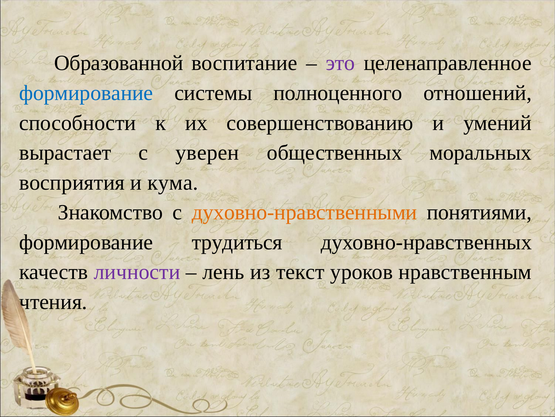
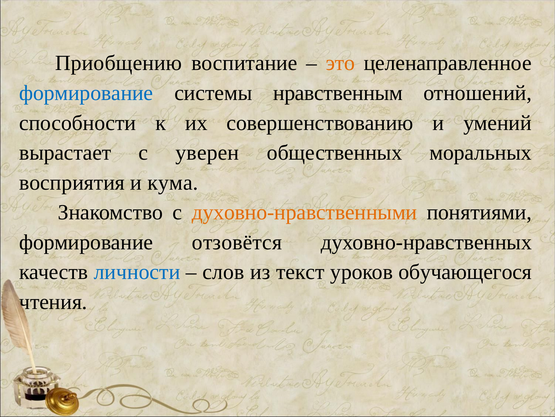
Образованной: Образованной -> Приобщению
это colour: purple -> orange
полноценного: полноценного -> нравственным
трудиться: трудиться -> отзовётся
личности colour: purple -> blue
лень: лень -> слов
нравственным: нравственным -> обучающегося
